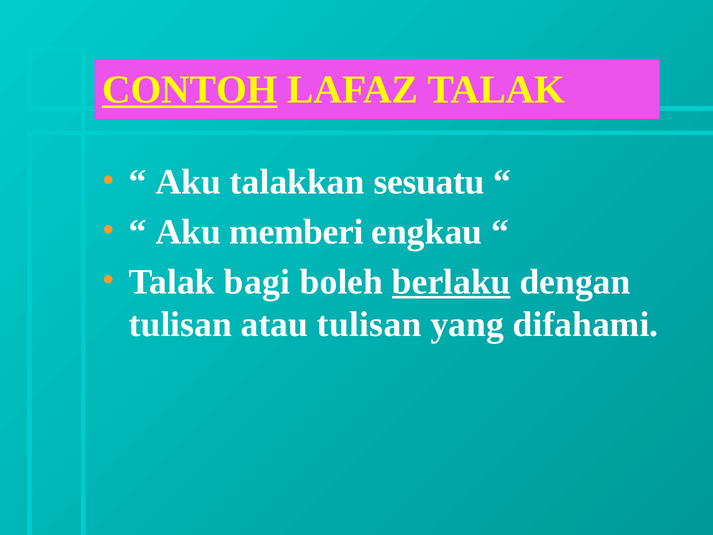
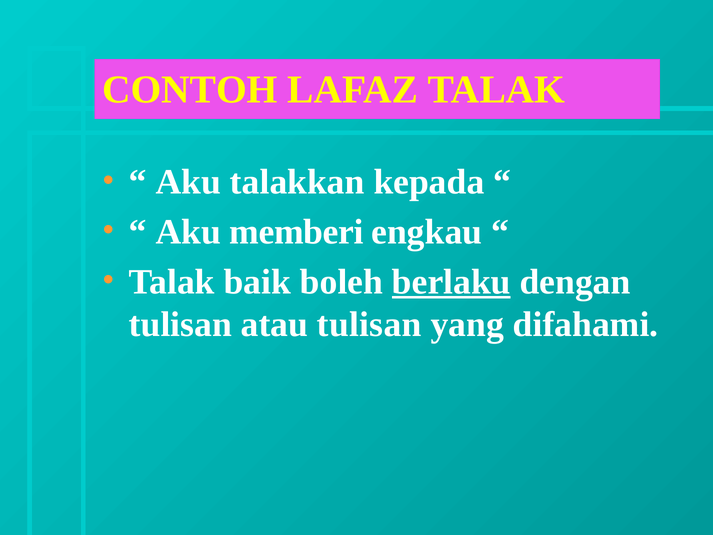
CONTOH underline: present -> none
sesuatu: sesuatu -> kepada
bagi: bagi -> baik
